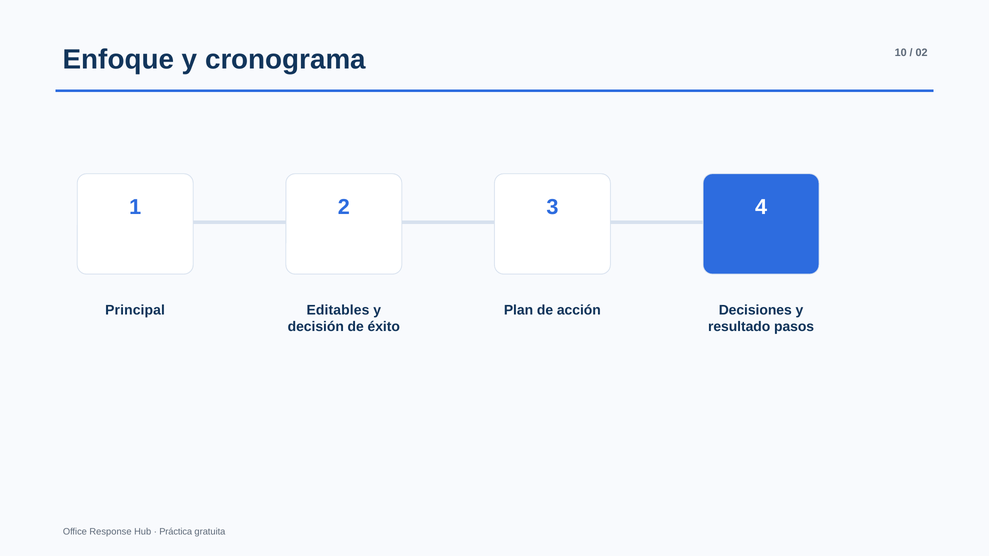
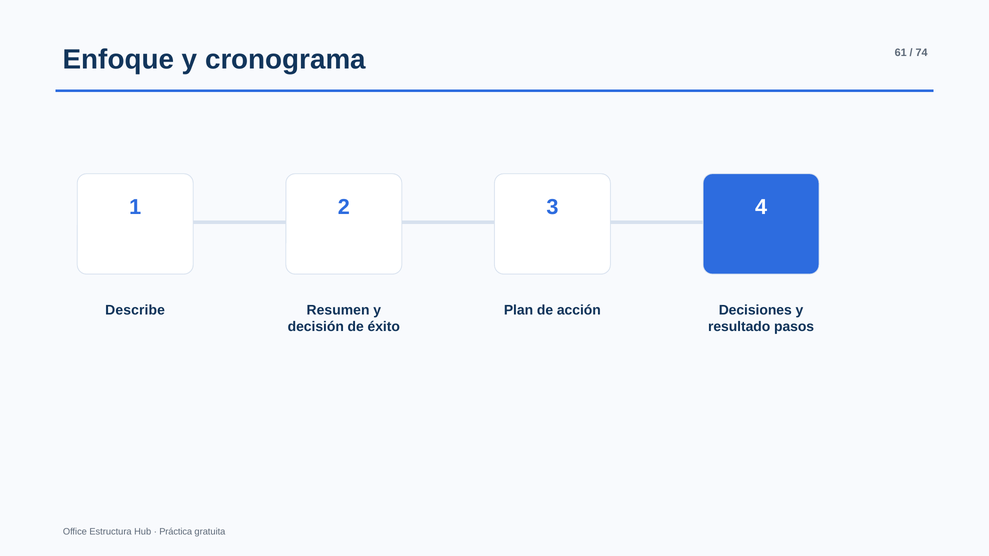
10: 10 -> 61
02: 02 -> 74
Principal: Principal -> Describe
Editables: Editables -> Resumen
Response: Response -> Estructura
